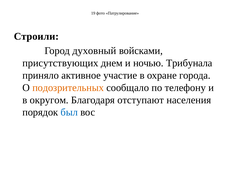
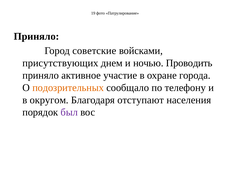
Строили at (36, 36): Строили -> Приняло
духовный: духовный -> советские
Трибунала: Трибунала -> Проводить
был colour: blue -> purple
